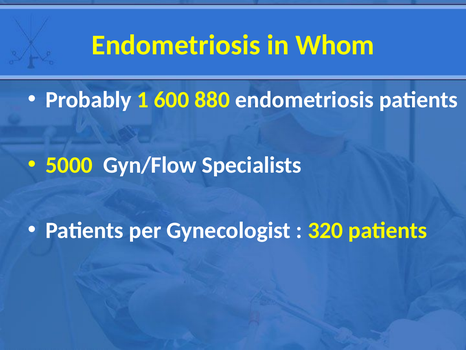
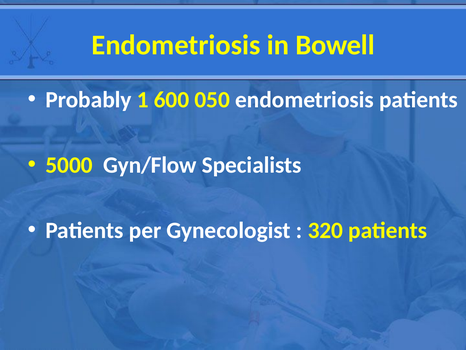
Whom: Whom -> Bowell
880: 880 -> 050
